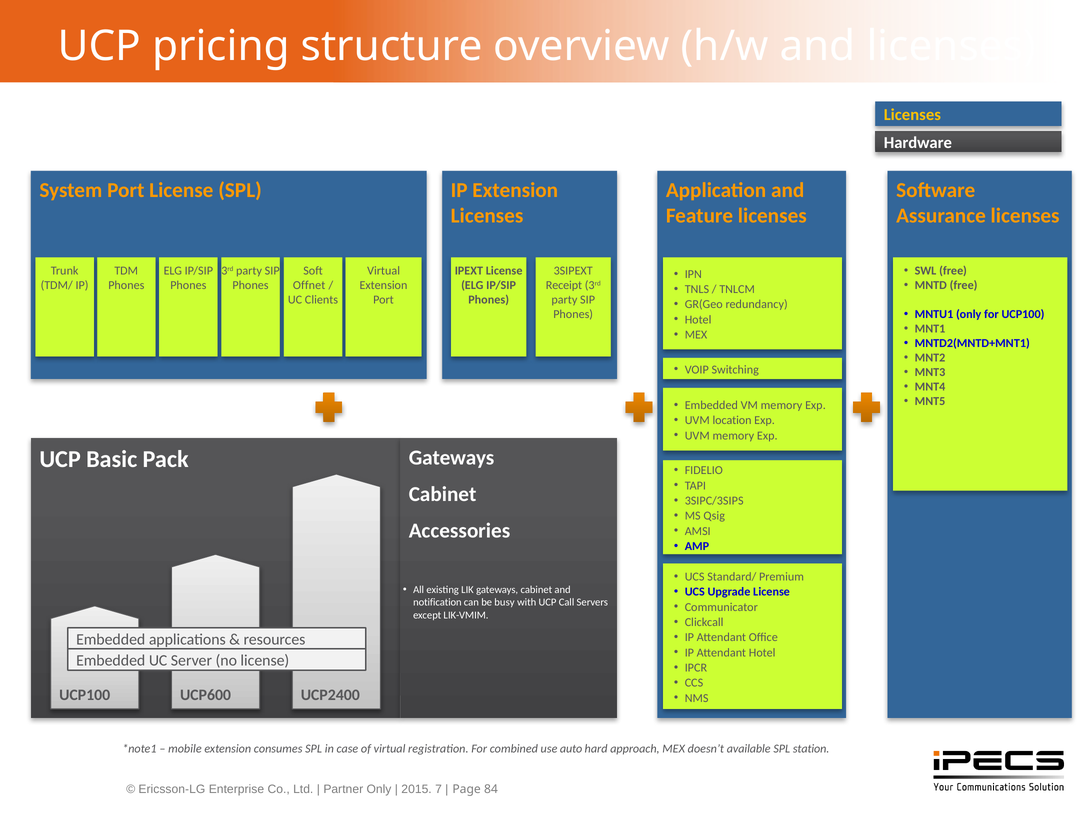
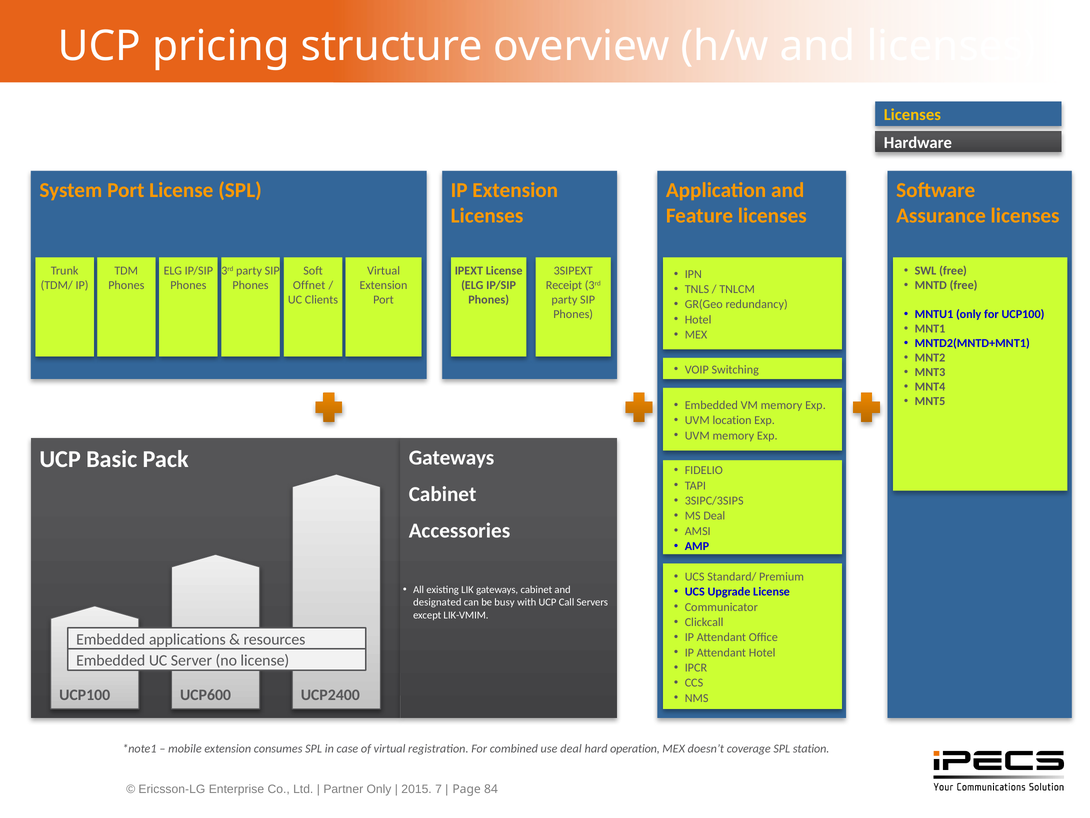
MS Qsig: Qsig -> Deal
notification: notification -> designated
use auto: auto -> deal
approach: approach -> operation
available: available -> coverage
